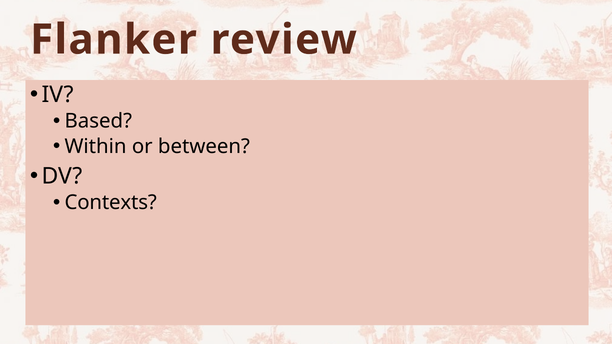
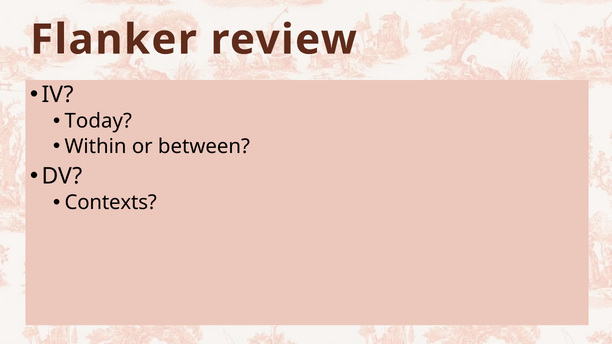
Based: Based -> Today
